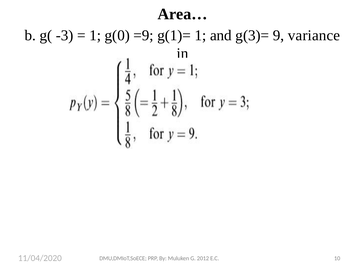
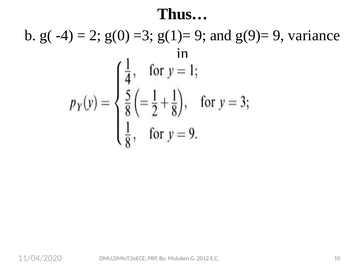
Area…: Area… -> Thus…
-3: -3 -> -4
1 at (95, 35): 1 -> 2
=9: =9 -> =3
g(1)= 1: 1 -> 9
g(3)=: g(3)= -> g(9)=
